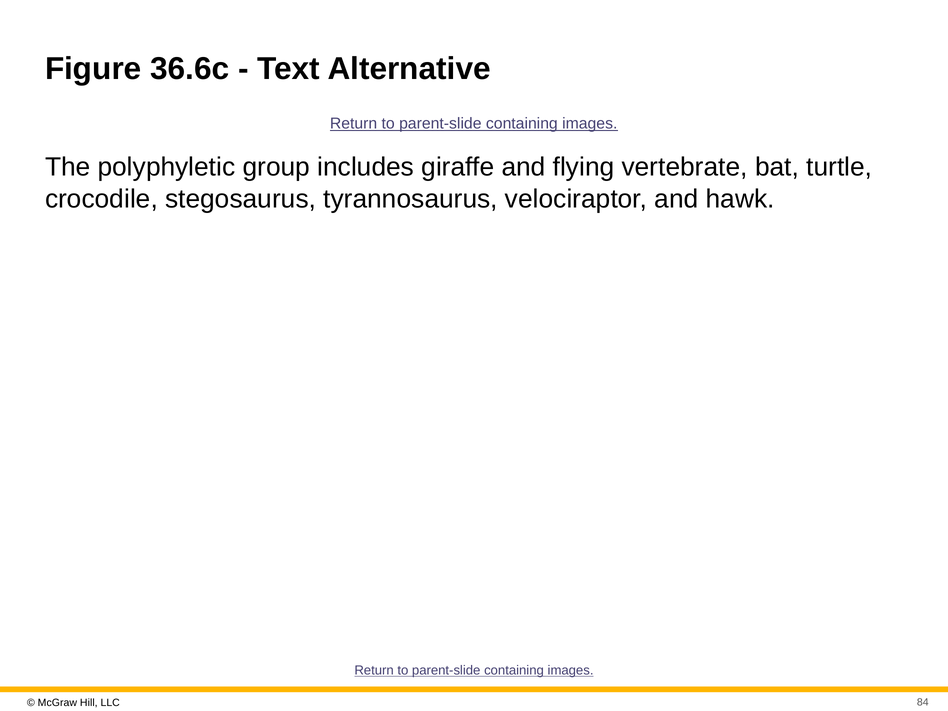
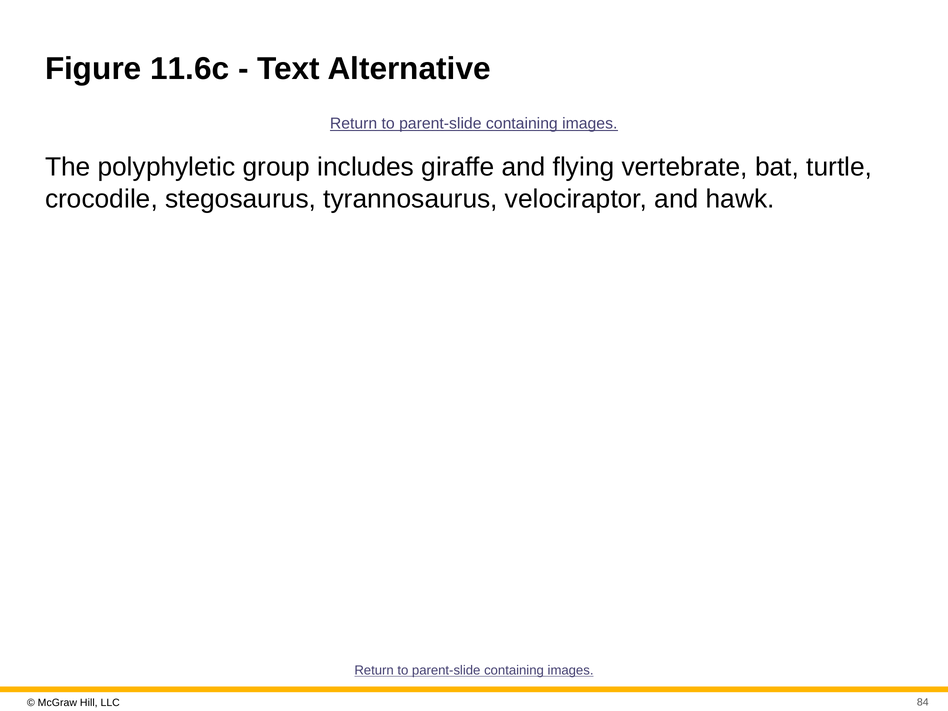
36.6c: 36.6c -> 11.6c
